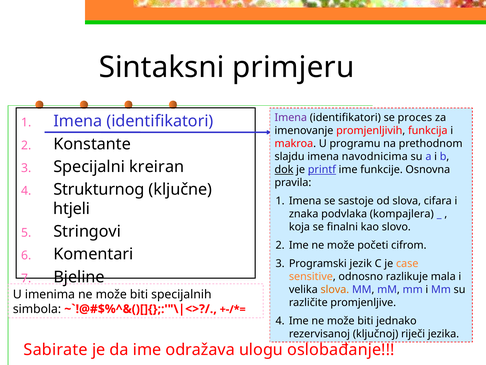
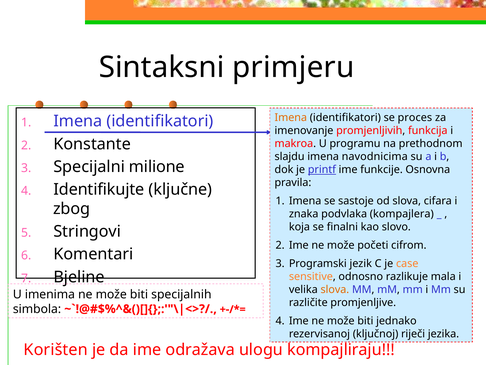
Imena at (291, 118) colour: purple -> orange
kreiran: kreiran -> milione
dok underline: present -> none
Strukturnog: Strukturnog -> Identifikujte
htjeli: htjeli -> zbog
Sabirate: Sabirate -> Korišten
oslobađanje: oslobađanje -> kompajliraju
